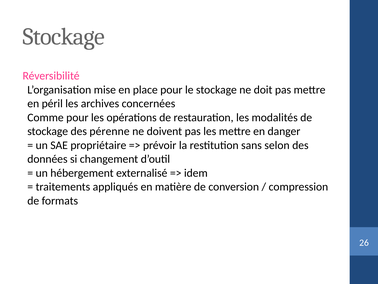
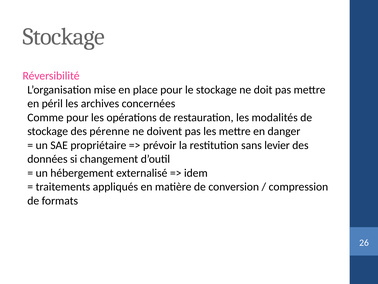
selon: selon -> levier
